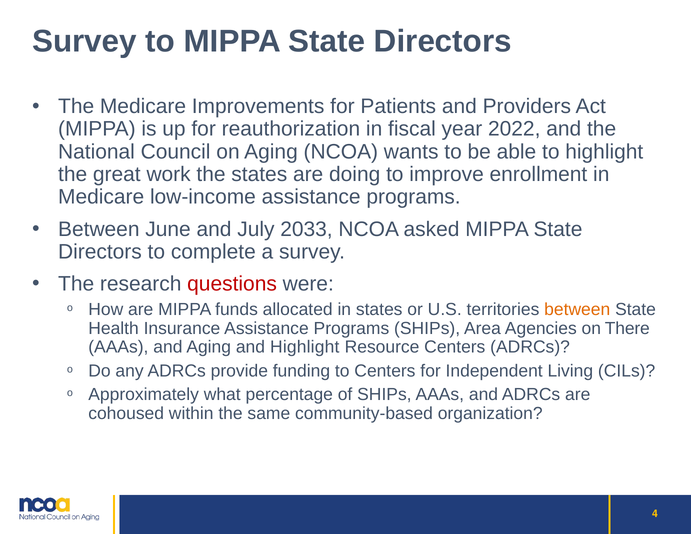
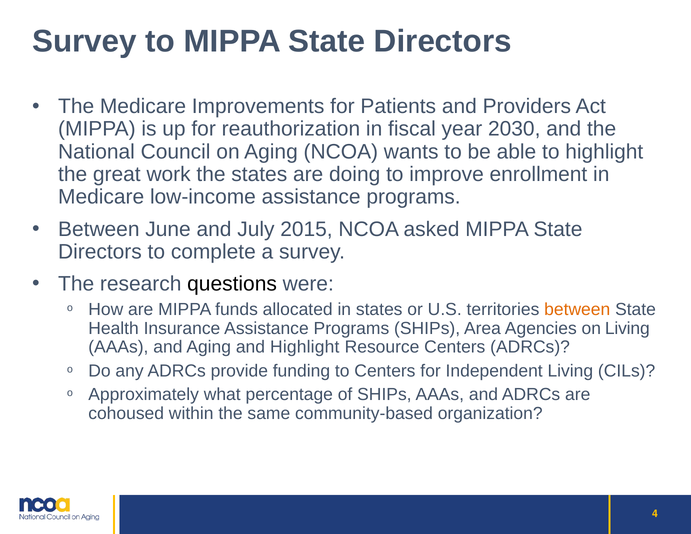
2022: 2022 -> 2030
2033: 2033 -> 2015
questions colour: red -> black
on There: There -> Living
